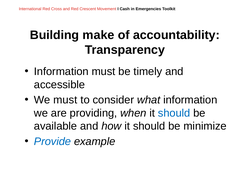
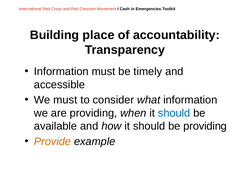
make: make -> place
be minimize: minimize -> providing
Provide colour: blue -> orange
